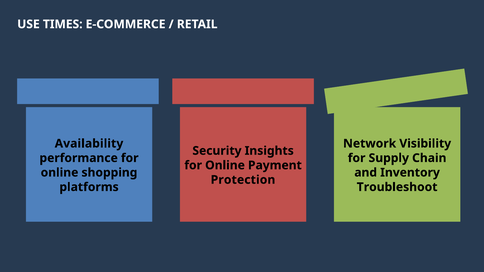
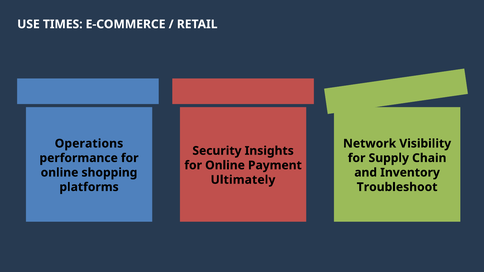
Availability: Availability -> Operations
Protection: Protection -> Ultimately
